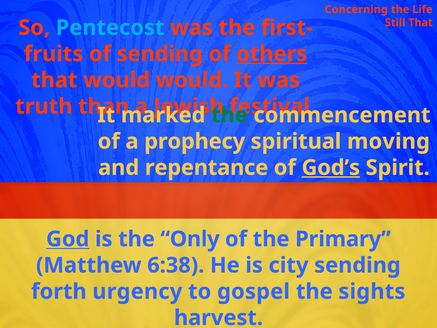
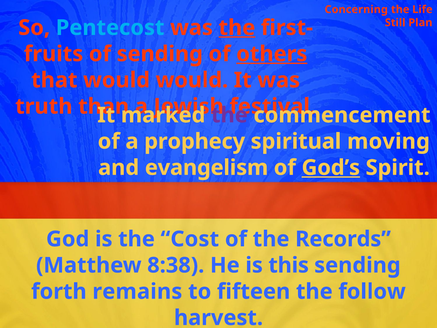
Still That: That -> Plan
the at (237, 28) underline: none -> present
the at (229, 115) colour: green -> purple
repentance: repentance -> evangelism
God underline: present -> none
Only: Only -> Cost
Primary: Primary -> Records
6:38: 6:38 -> 8:38
city: city -> this
urgency: urgency -> remains
gospel: gospel -> fifteen
sights: sights -> follow
